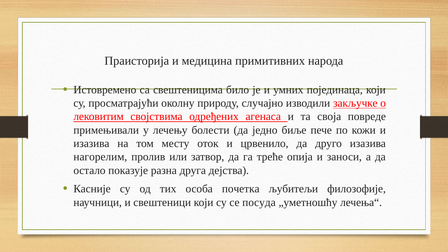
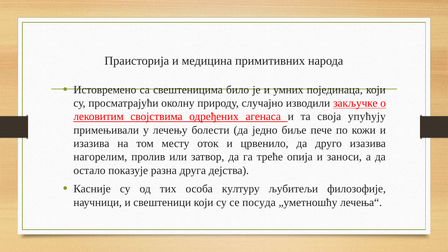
повреде: повреде -> упућују
почетка: почетка -> културу
